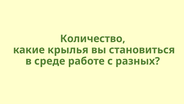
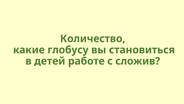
крылья: крылья -> глобусу
среде: среде -> детей
разных: разных -> сложив
